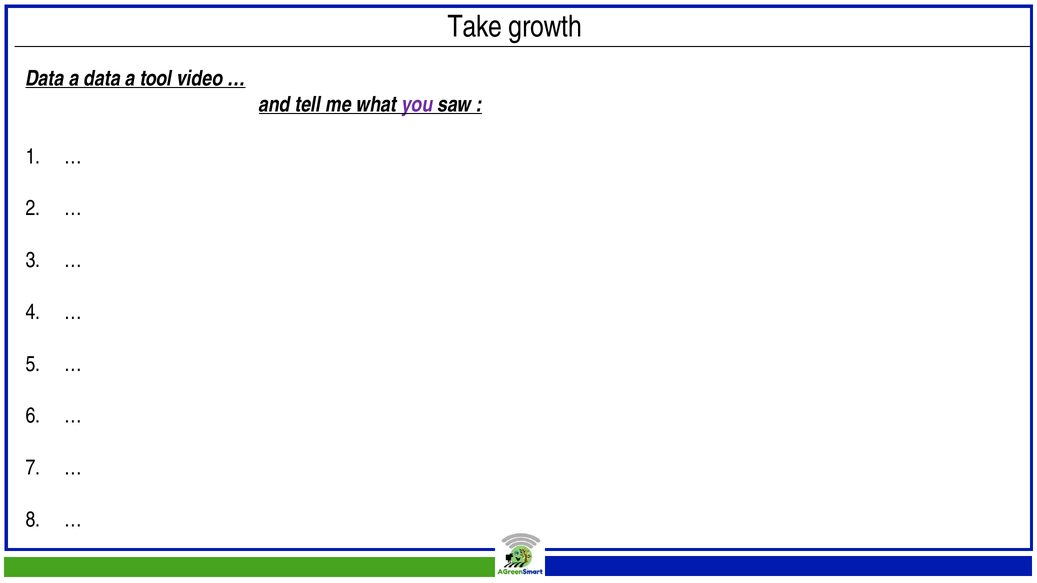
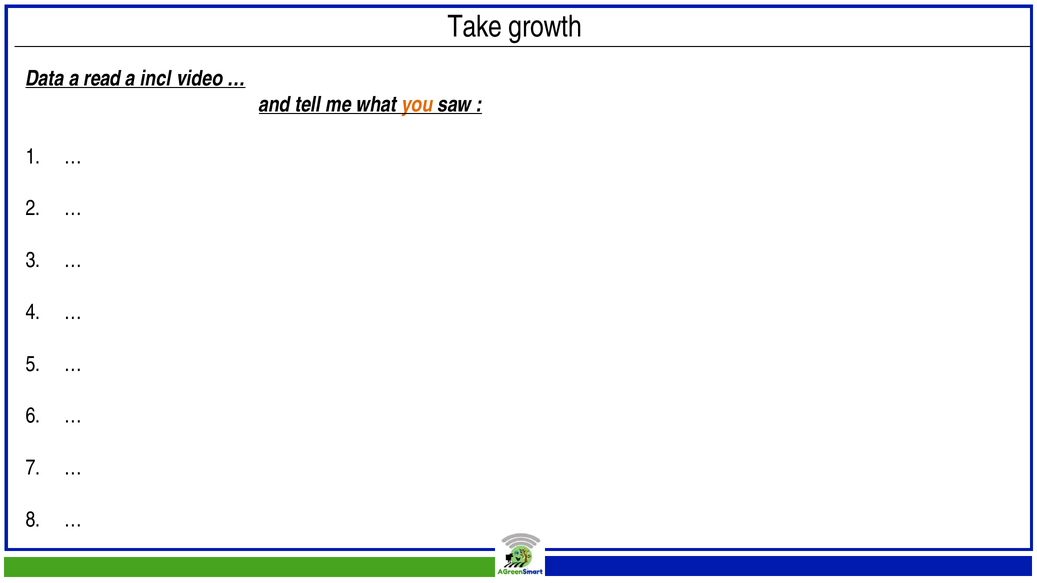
a data: data -> read
tool: tool -> incl
you colour: purple -> orange
